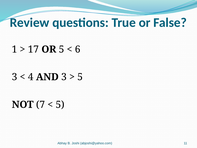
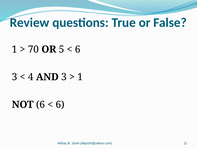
17: 17 -> 70
5 at (80, 77): 5 -> 1
NOT 7: 7 -> 6
5 at (60, 104): 5 -> 6
